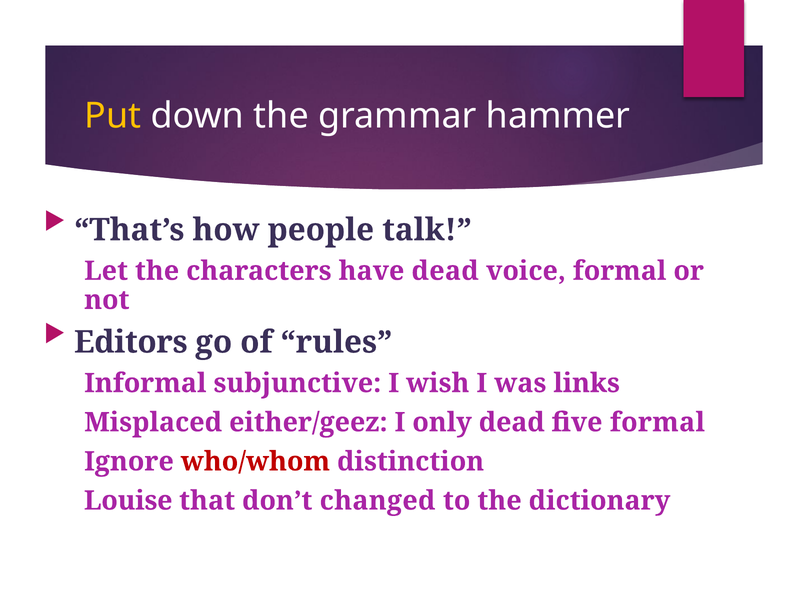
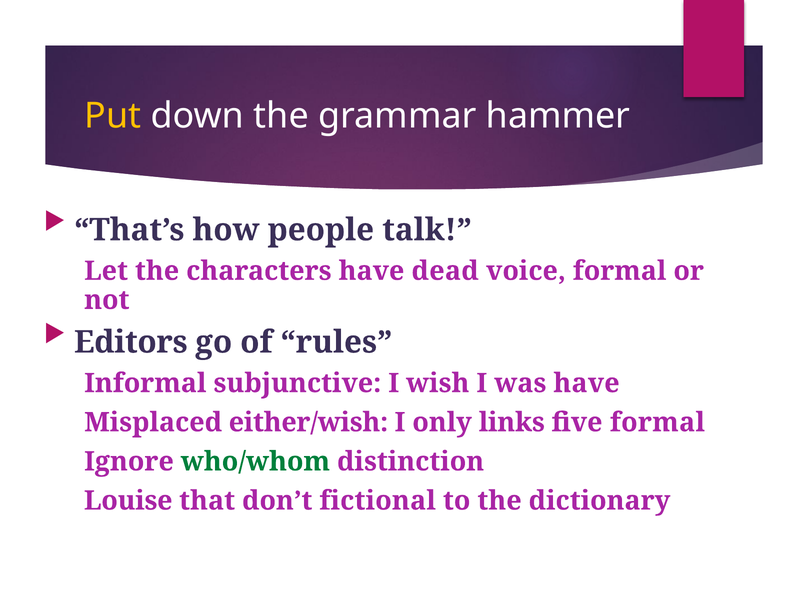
was links: links -> have
either/geez: either/geez -> either/wish
only dead: dead -> links
who/whom colour: red -> green
changed: changed -> fictional
